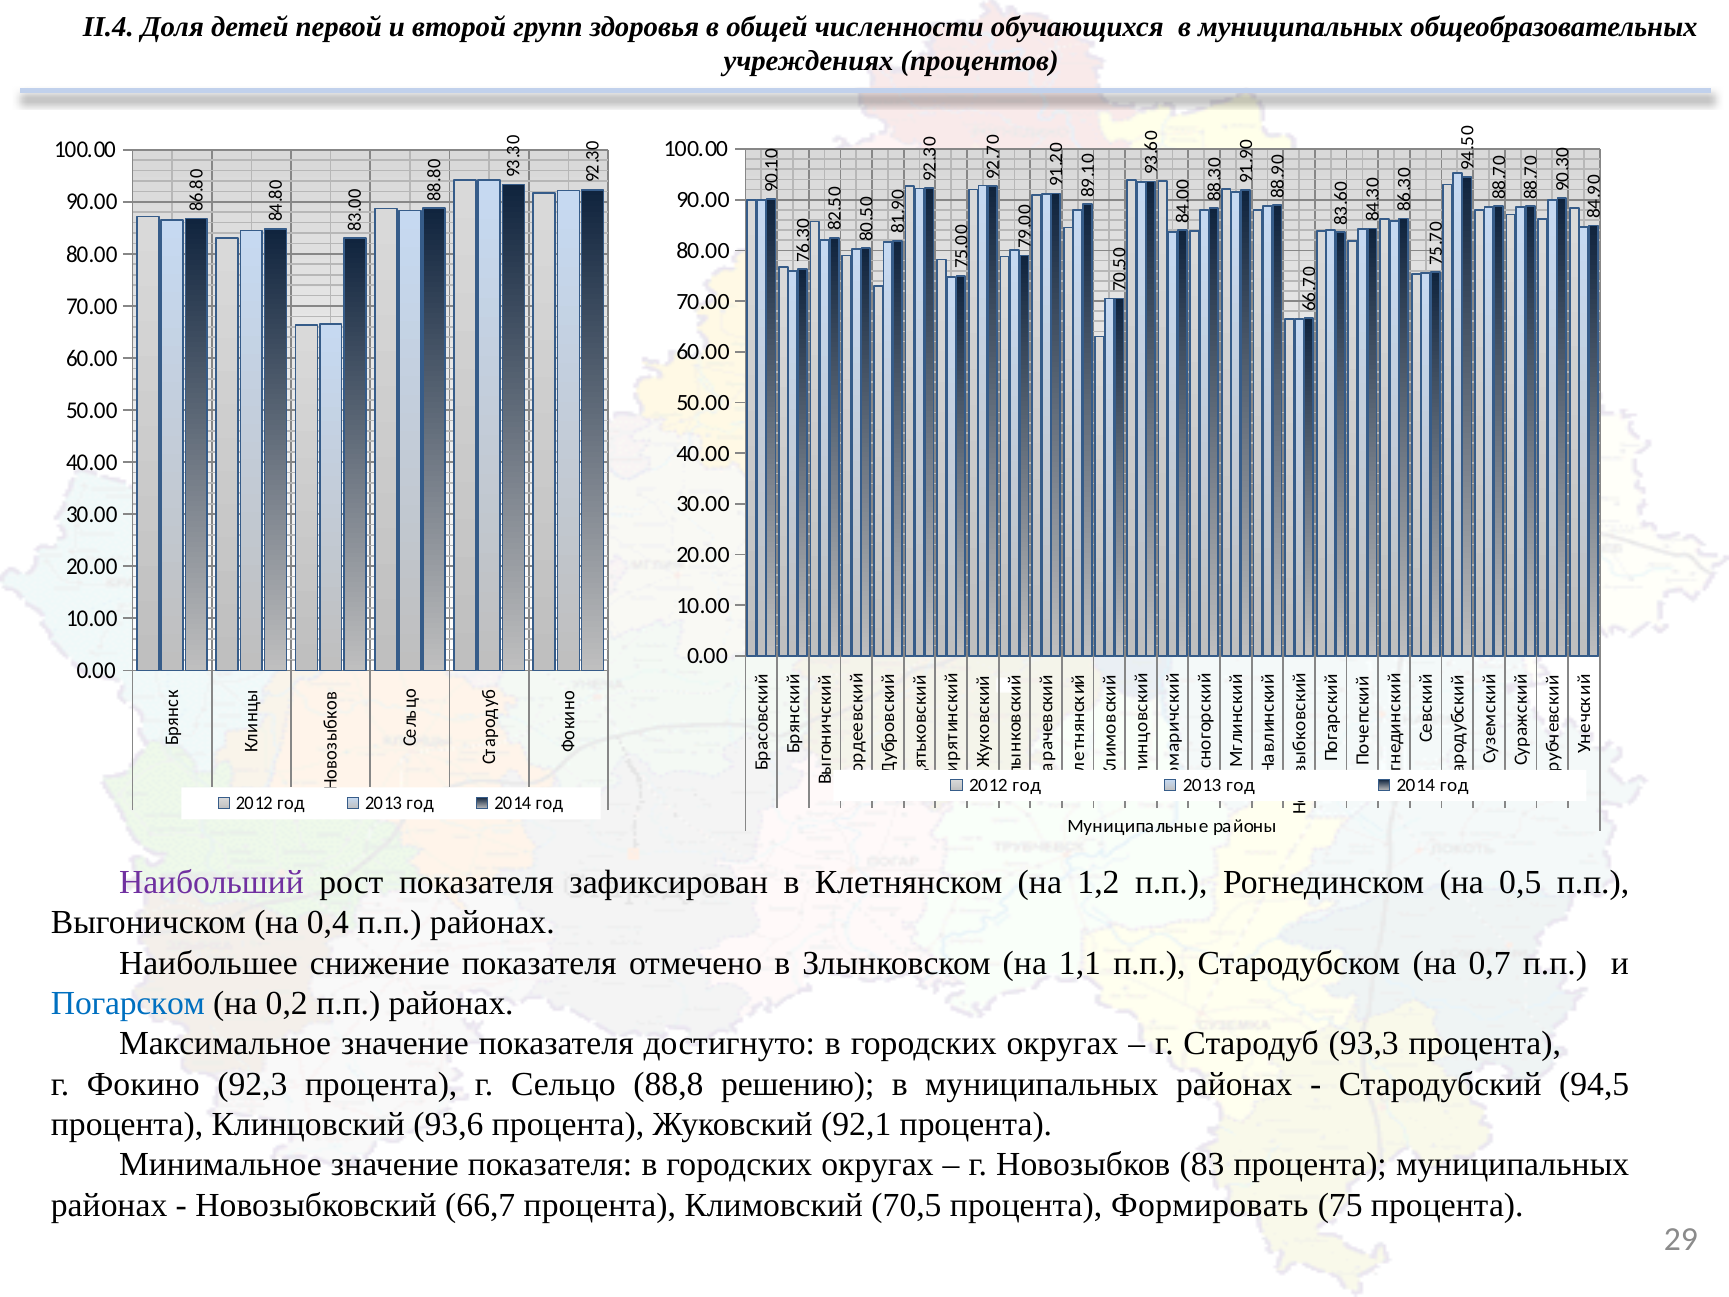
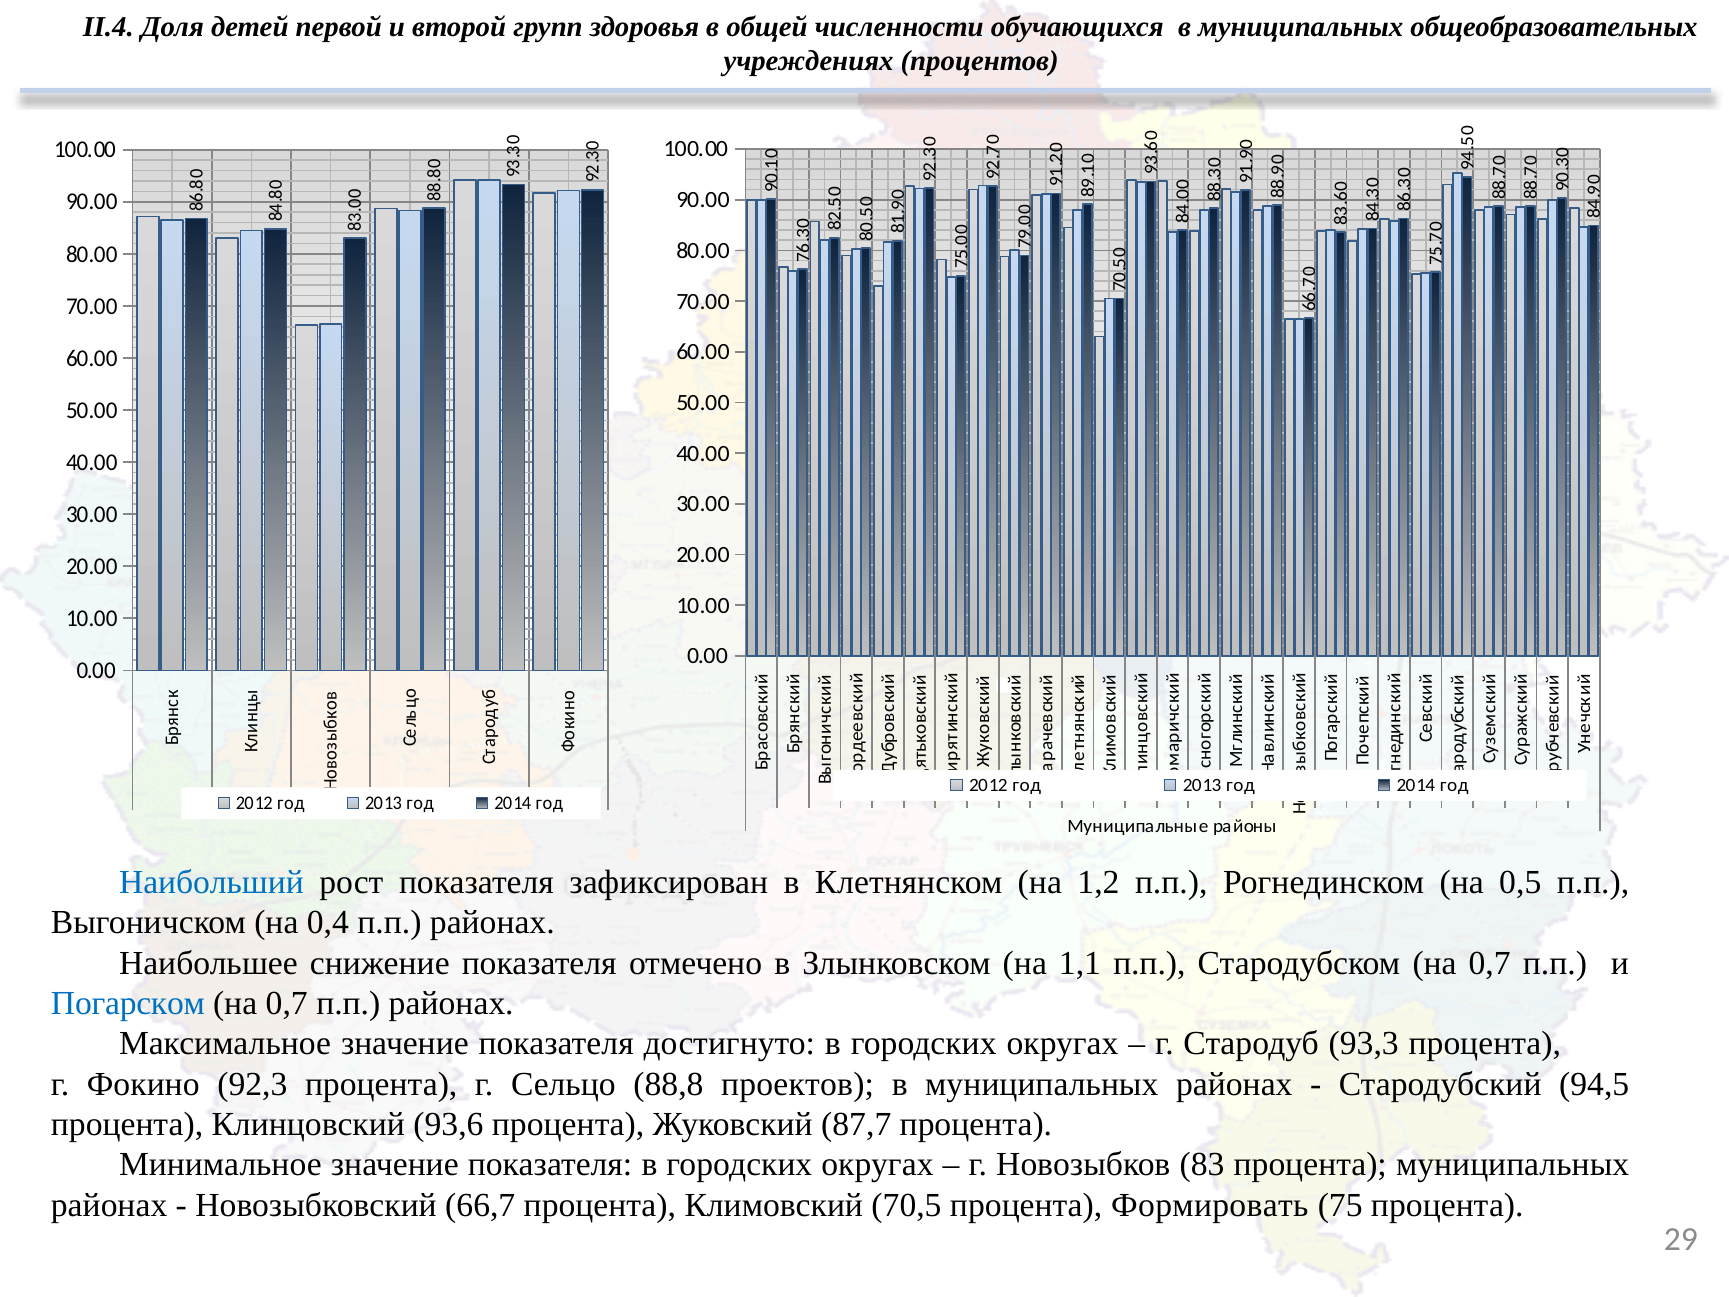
Наибольший colour: purple -> blue
0,2 at (287, 1003): 0,2 -> 0,7
решению: решению -> проектов
92,1: 92,1 -> 87,7
